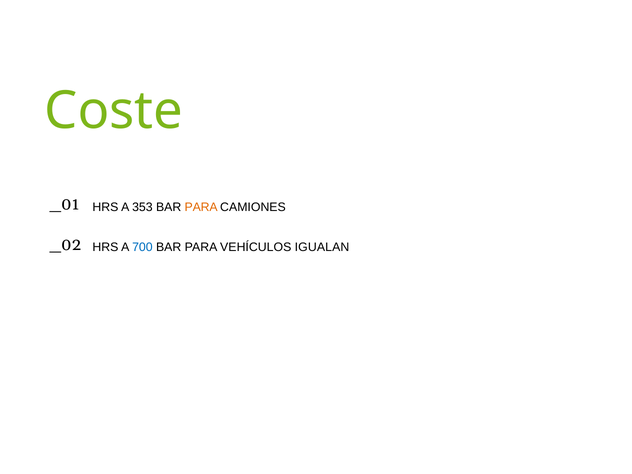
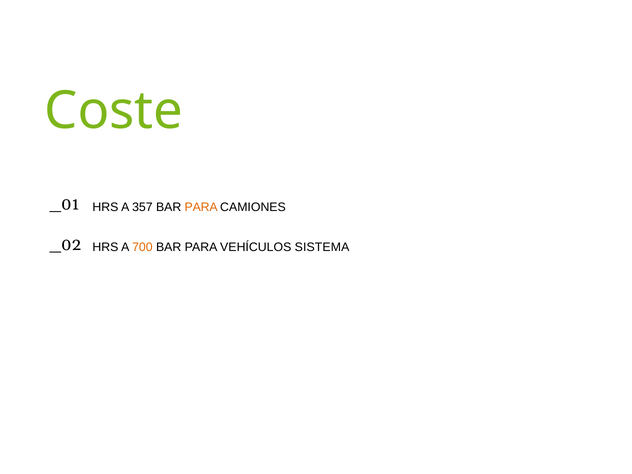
353: 353 -> 357
700 colour: blue -> orange
IGUALAN: IGUALAN -> SISTEMA
